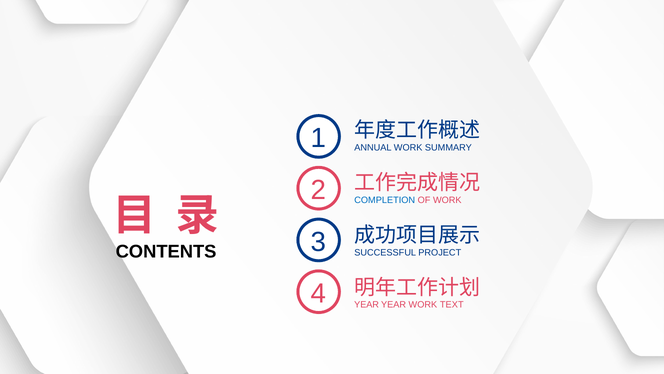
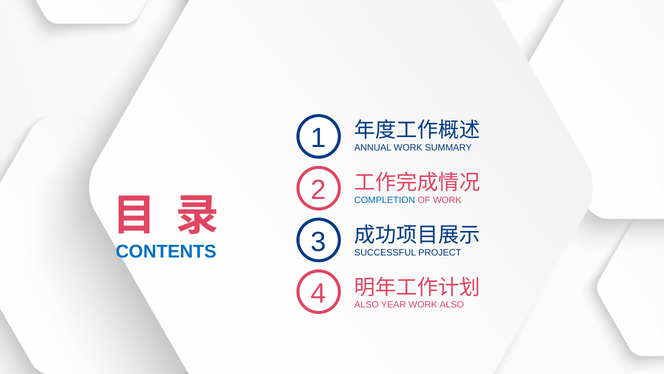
CONTENTS colour: black -> blue
YEAR at (367, 304): YEAR -> ALSO
WORK TEXT: TEXT -> ALSO
